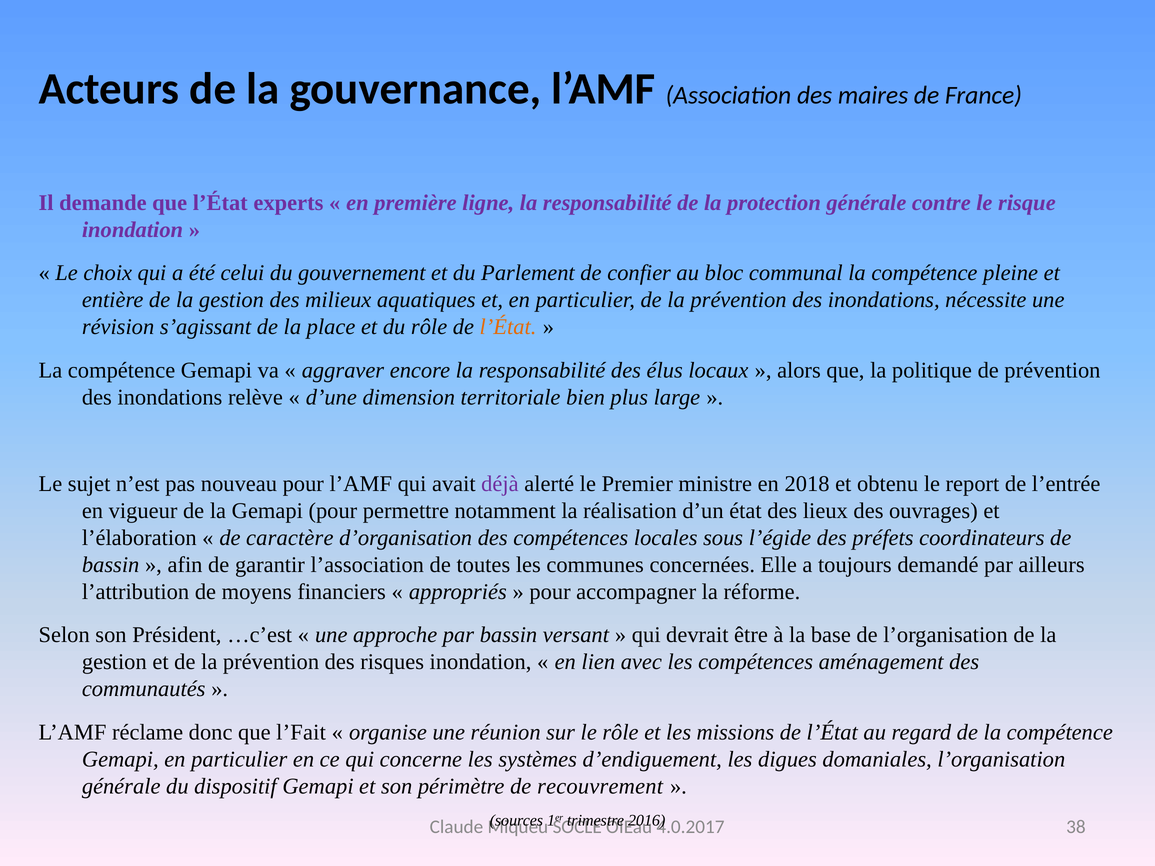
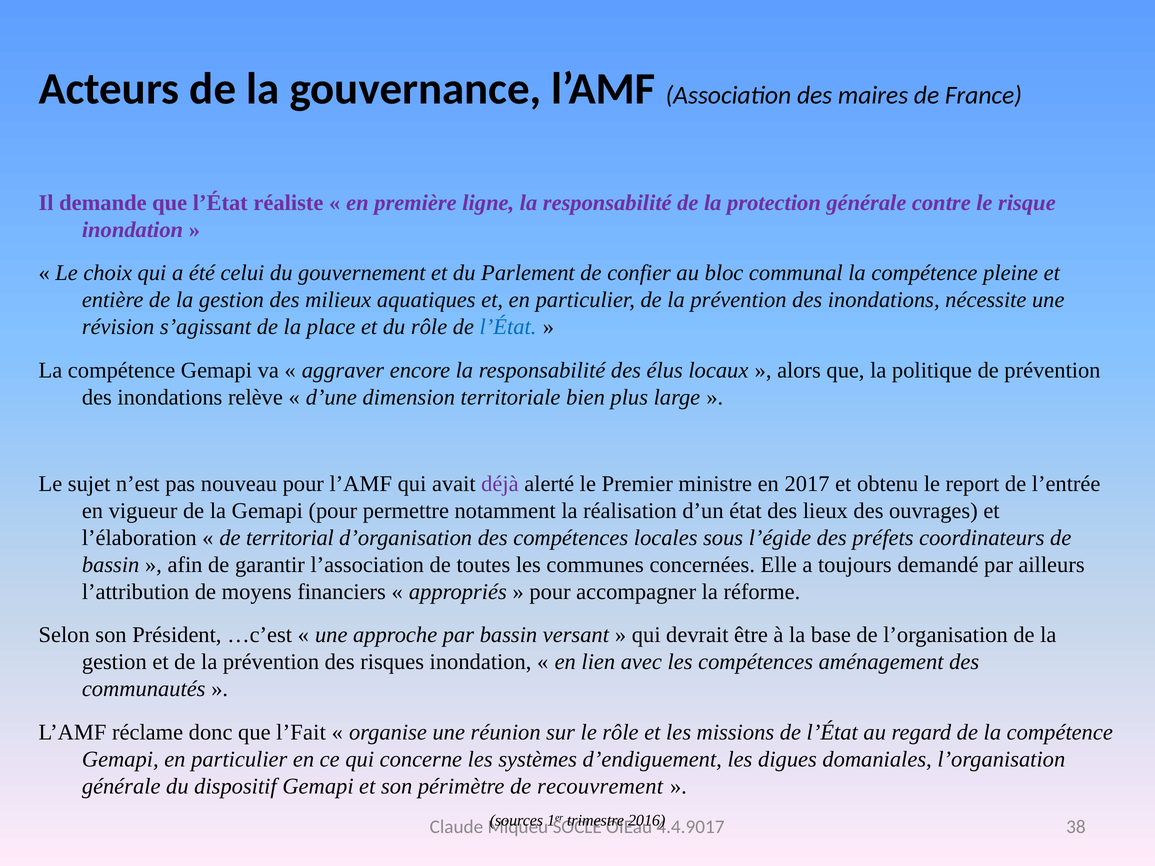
experts: experts -> réaliste
l’État at (508, 327) colour: orange -> blue
2018: 2018 -> 2017
caractère: caractère -> territorial
4.0.2017: 4.0.2017 -> 4.4.9017
